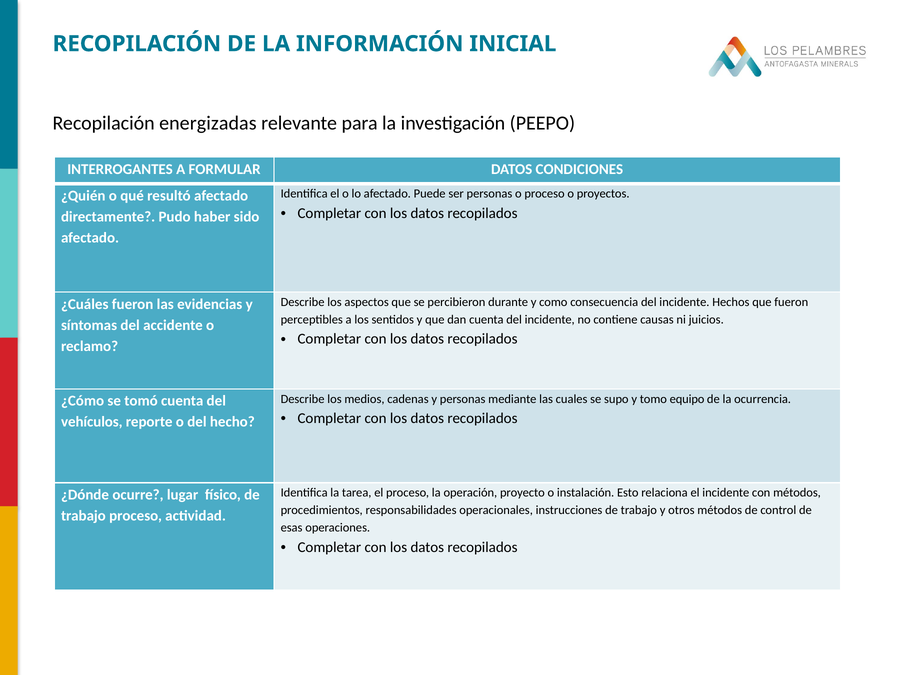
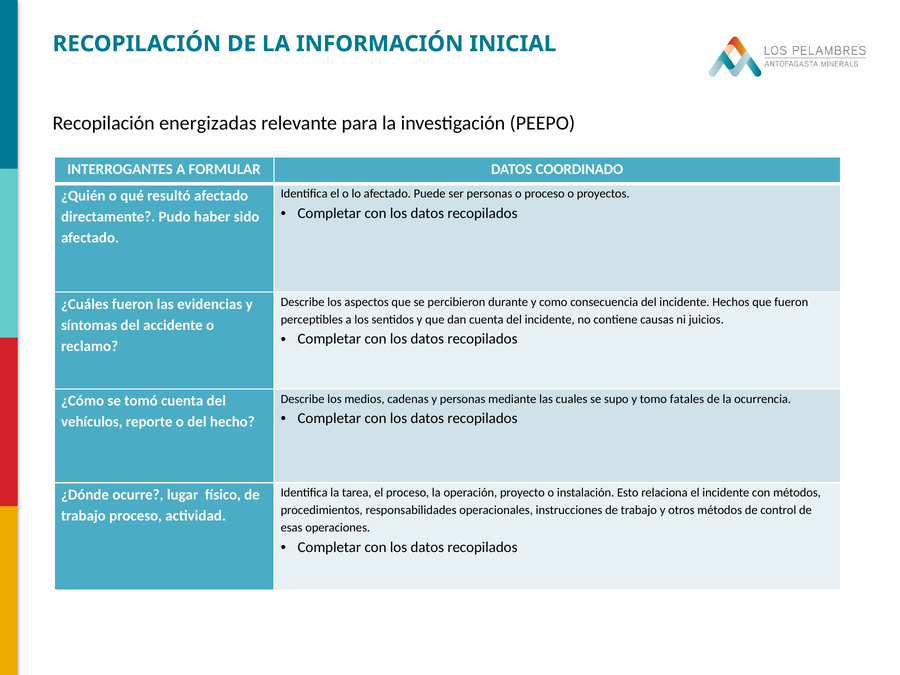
CONDICIONES: CONDICIONES -> COORDINADO
equipo: equipo -> fatales
